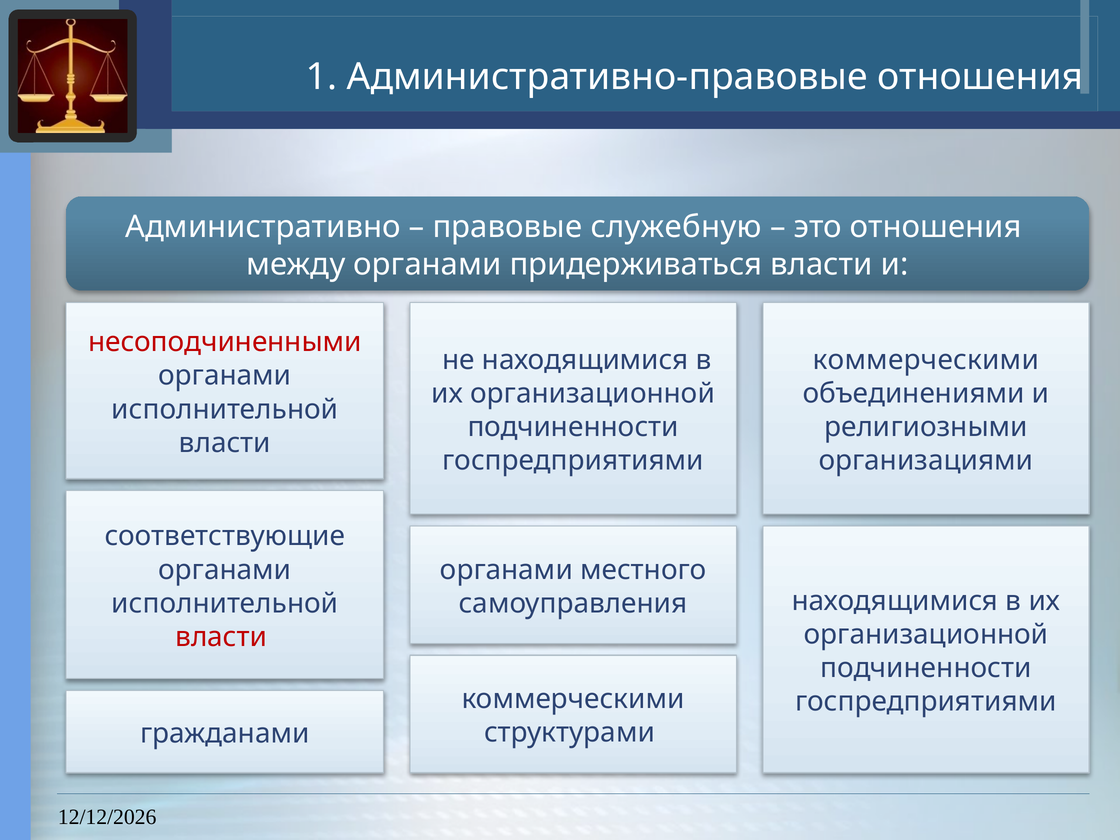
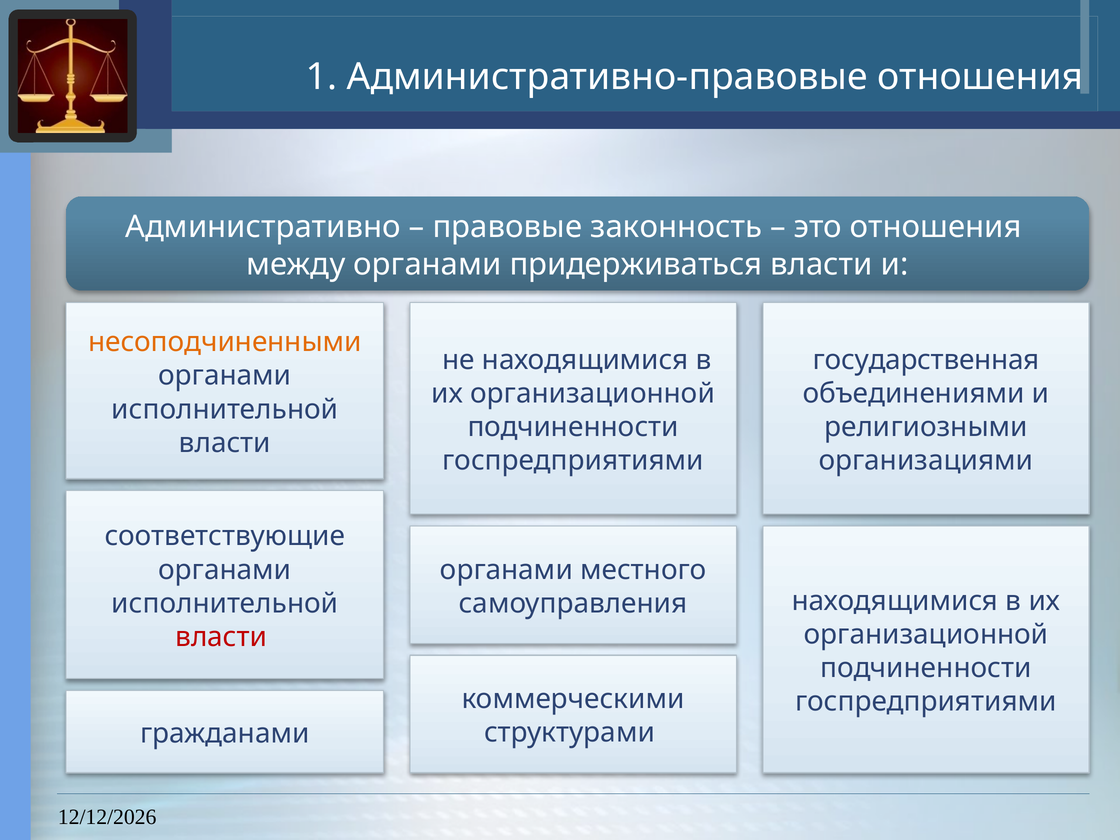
служебную: служебную -> законность
несоподчиненными colour: red -> orange
коммерческими at (926, 360): коммерческими -> государственная
